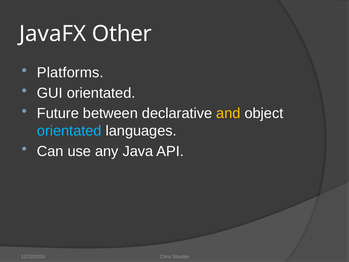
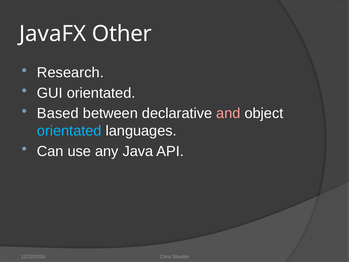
Platforms: Platforms -> Research
Future: Future -> Based
and colour: yellow -> pink
